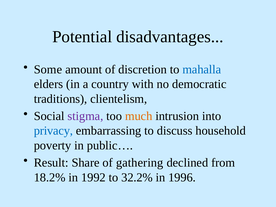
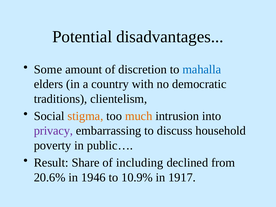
stigma colour: purple -> orange
privacy colour: blue -> purple
gathering: gathering -> including
18.2%: 18.2% -> 20.6%
1992: 1992 -> 1946
32.2%: 32.2% -> 10.9%
1996: 1996 -> 1917
